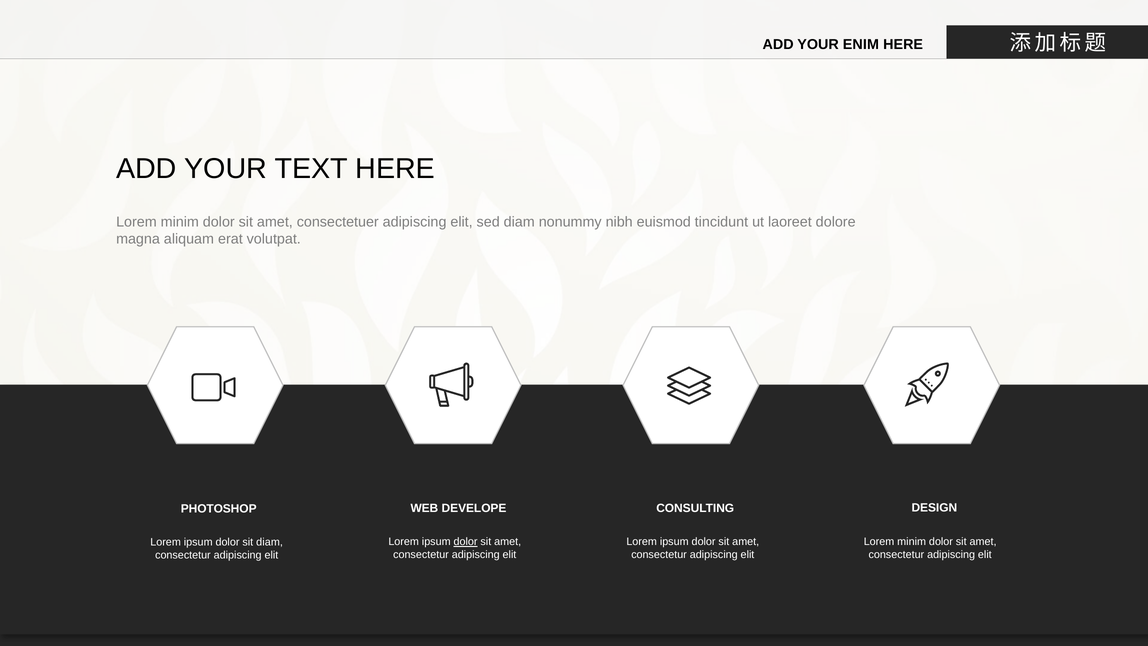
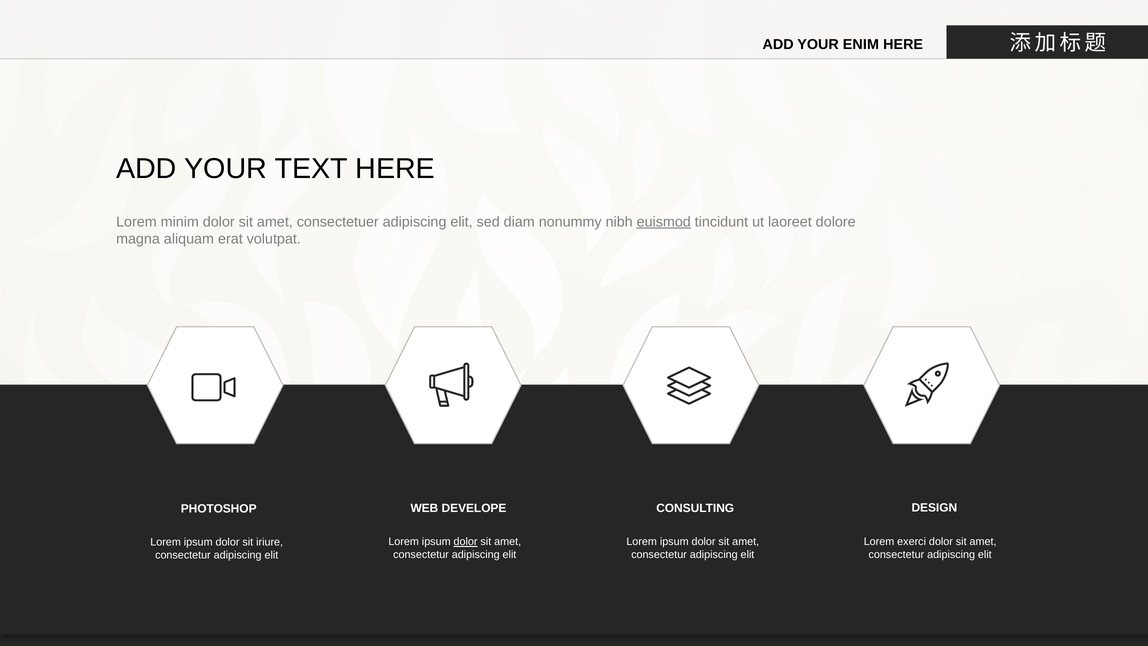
euismod underline: none -> present
minim at (912, 542): minim -> exerci
sit diam: diam -> iriure
